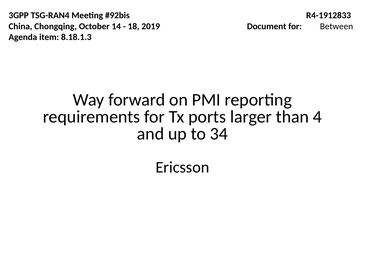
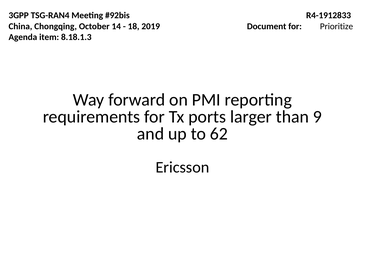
Between: Between -> Prioritize
4: 4 -> 9
34: 34 -> 62
